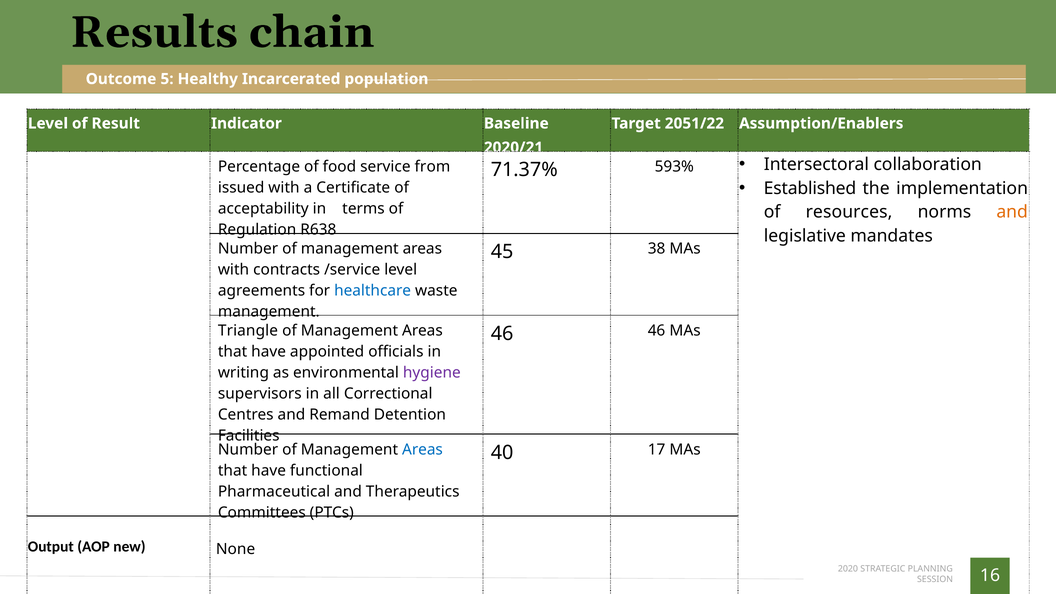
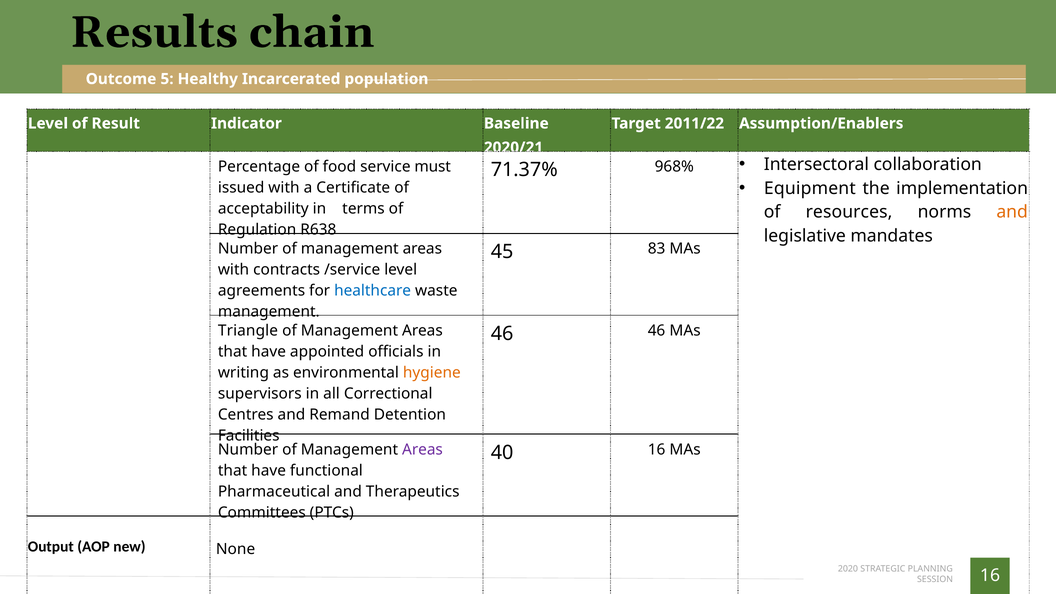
2051/22: 2051/22 -> 2011/22
from: from -> must
593%: 593% -> 968%
Established: Established -> Equipment
38: 38 -> 83
hygiene colour: purple -> orange
Areas at (422, 450) colour: blue -> purple
40 17: 17 -> 16
